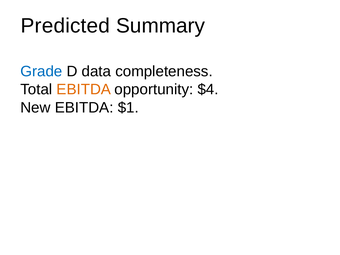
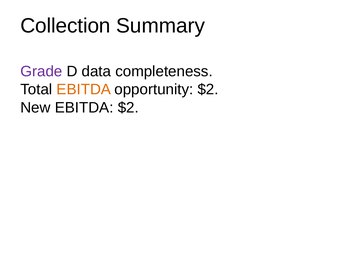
Predicted: Predicted -> Collection
Grade colour: blue -> purple
opportunity $4: $4 -> $2
EBITDA $1: $1 -> $2
